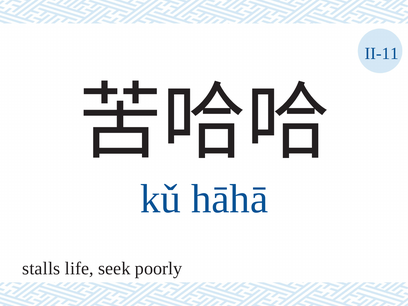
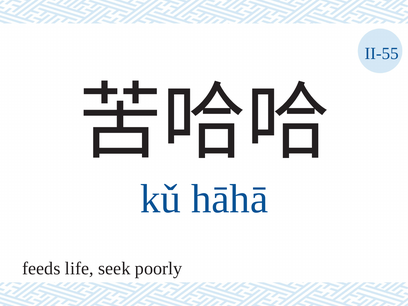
II-11: II-11 -> II-55
stalls: stalls -> feeds
